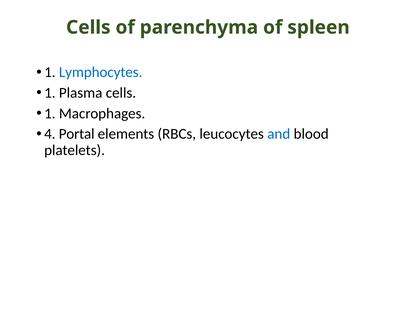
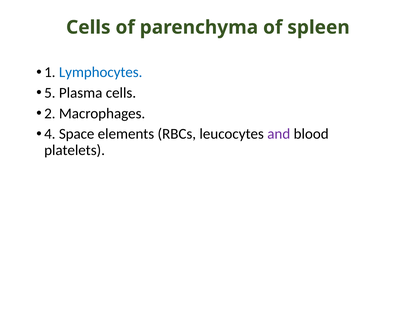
1 at (50, 93): 1 -> 5
1 at (50, 113): 1 -> 2
Portal: Portal -> Space
and colour: blue -> purple
